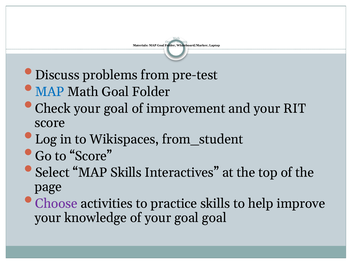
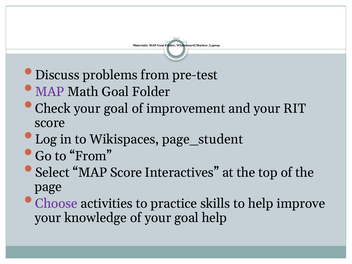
MAP at (50, 92) colour: blue -> purple
from_student: from_student -> page_student
to Score: Score -> From
MAP Skills: Skills -> Score
goal goal: goal -> help
